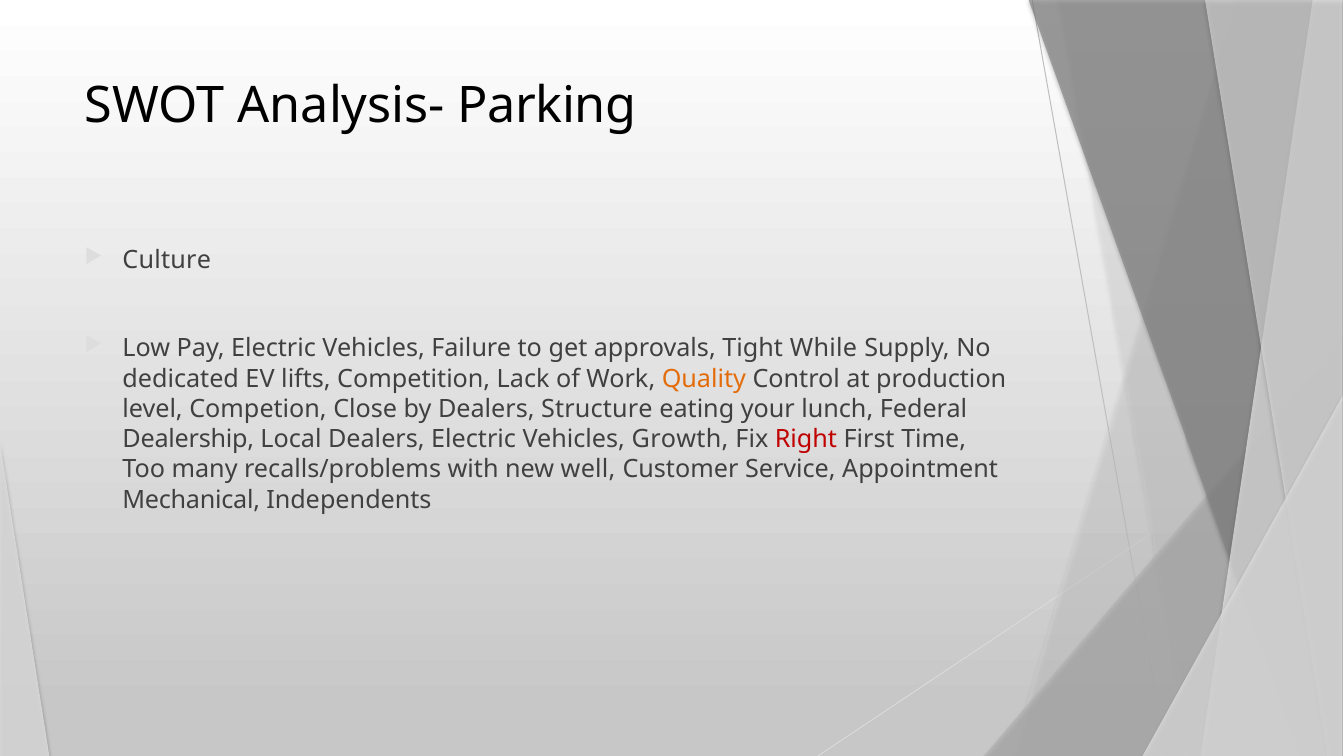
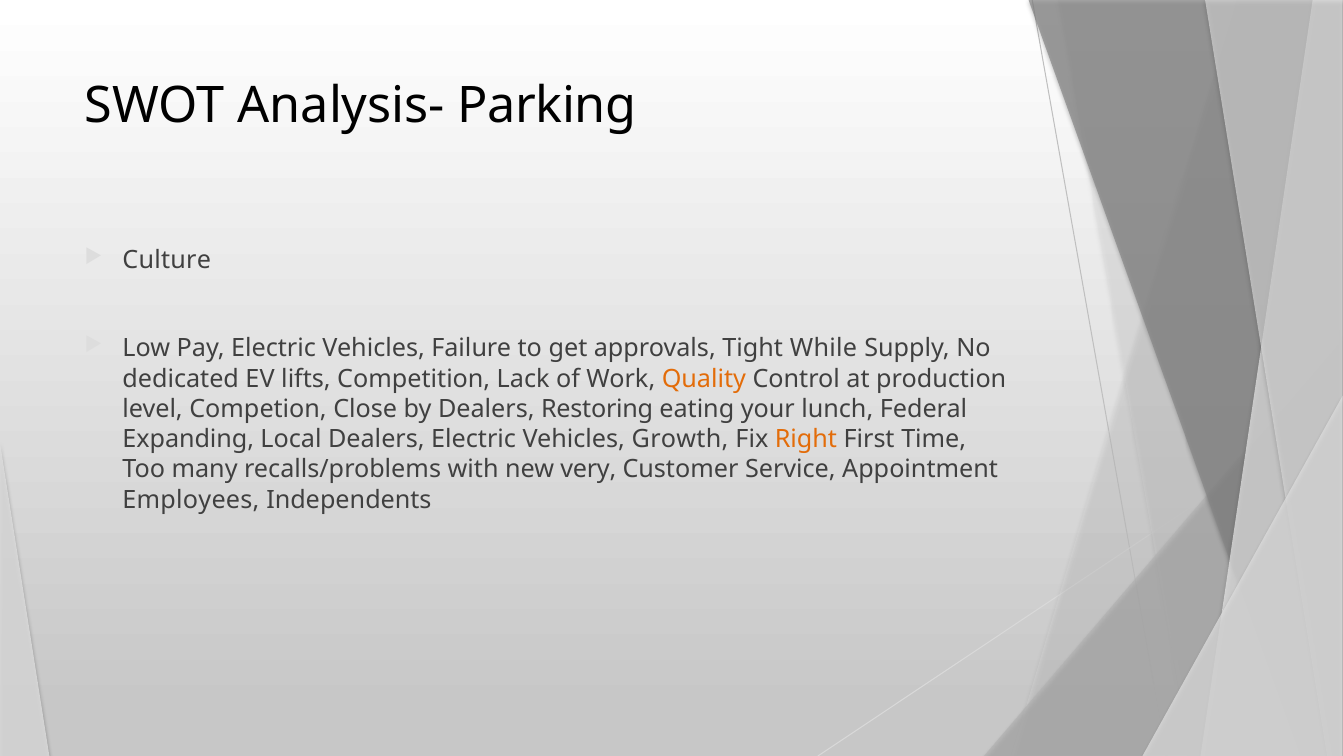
Structure: Structure -> Restoring
Dealership: Dealership -> Expanding
Right colour: red -> orange
well: well -> very
Mechanical: Mechanical -> Employees
